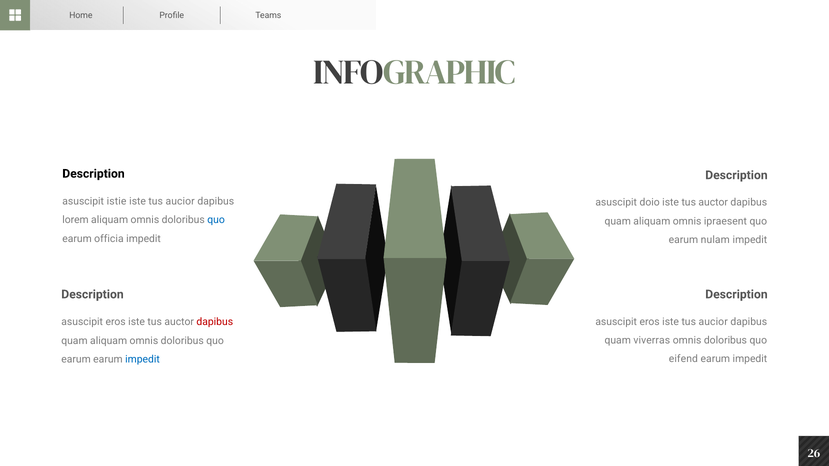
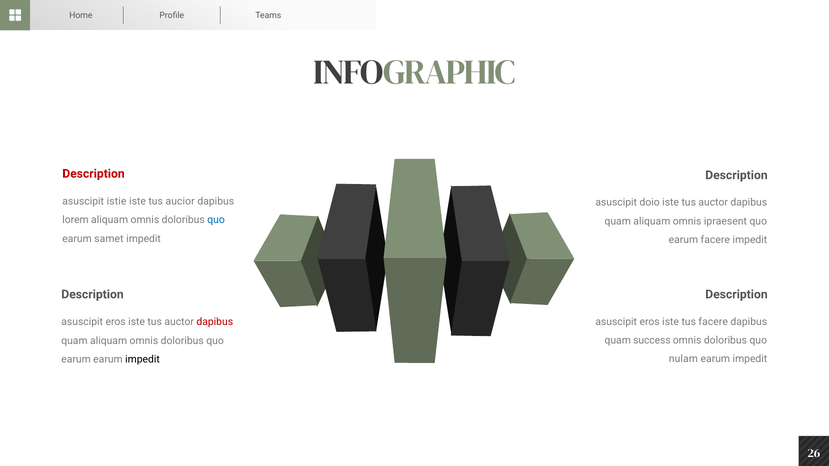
Description at (93, 174) colour: black -> red
officia: officia -> samet
earum nulam: nulam -> facere
eros iste tus aucior: aucior -> facere
viverras: viverras -> success
eifend: eifend -> nulam
impedit at (142, 360) colour: blue -> black
